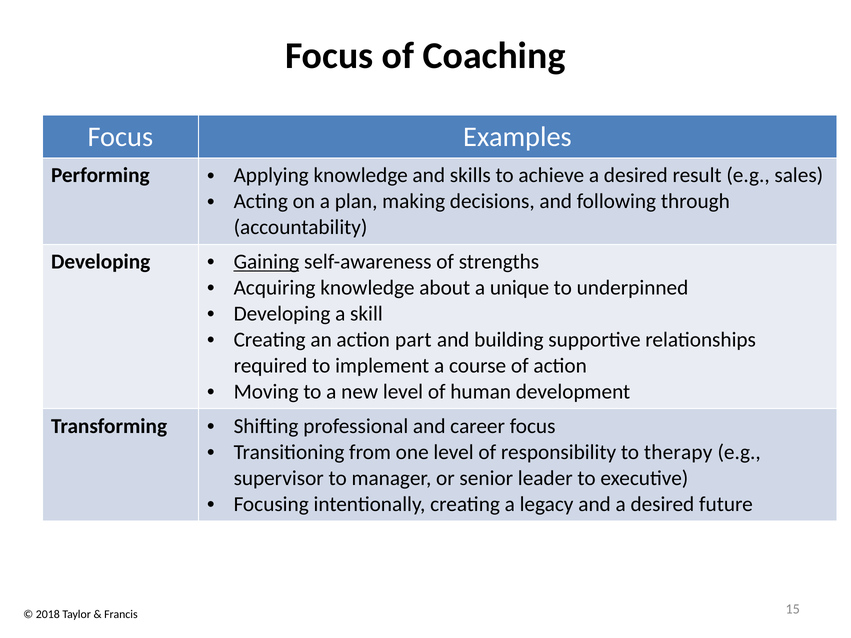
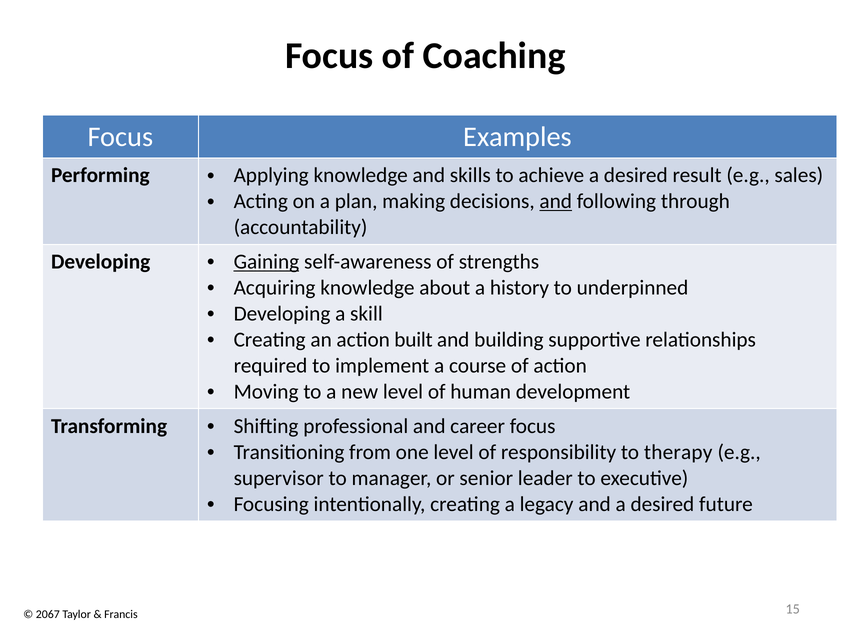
and at (556, 202) underline: none -> present
unique: unique -> history
part: part -> built
2018: 2018 -> 2067
